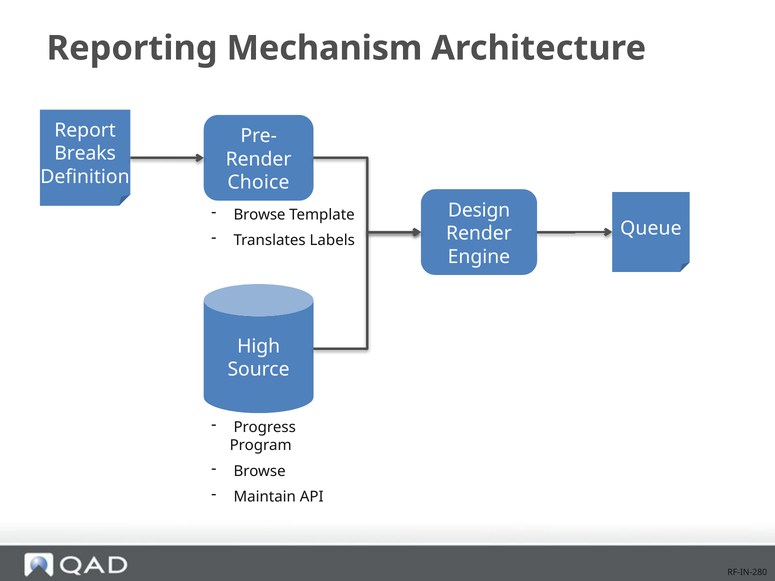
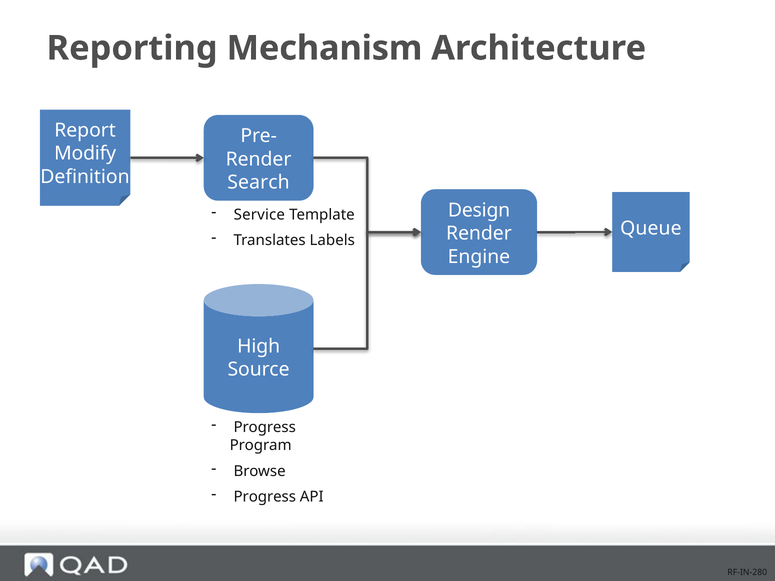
Breaks: Breaks -> Modify
Choice: Choice -> Search
Browse at (259, 215): Browse -> Service
Maintain at (265, 497): Maintain -> Progress
